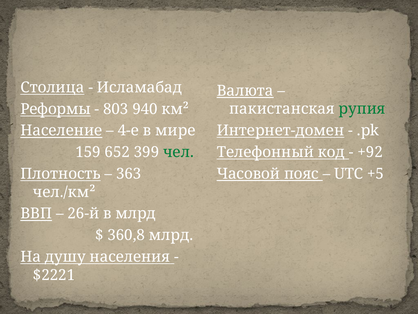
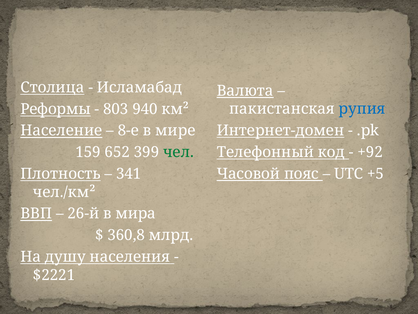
рупия colour: green -> blue
4-е: 4-е -> 8-е
363: 363 -> 341
в млрд: млрд -> мира
